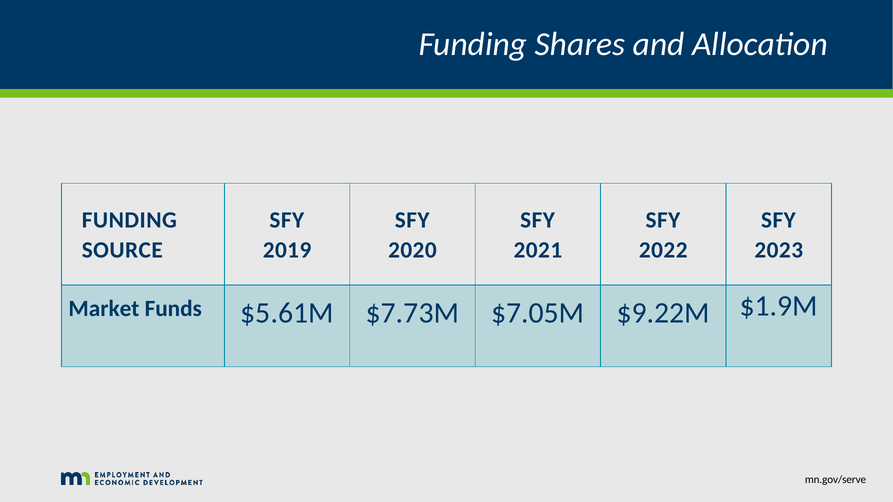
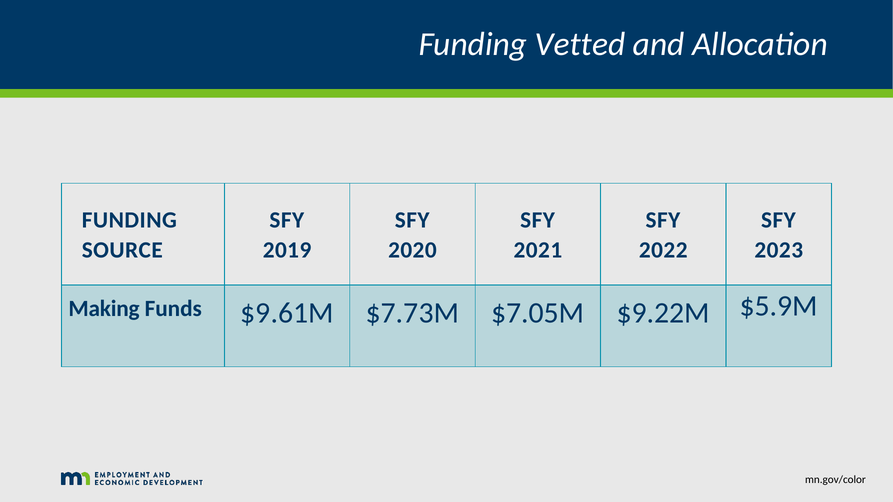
Shares: Shares -> Vetted
Market: Market -> Making
$5.61M: $5.61M -> $9.61M
$1.9M: $1.9M -> $5.9M
mn.gov/serve: mn.gov/serve -> mn.gov/color
